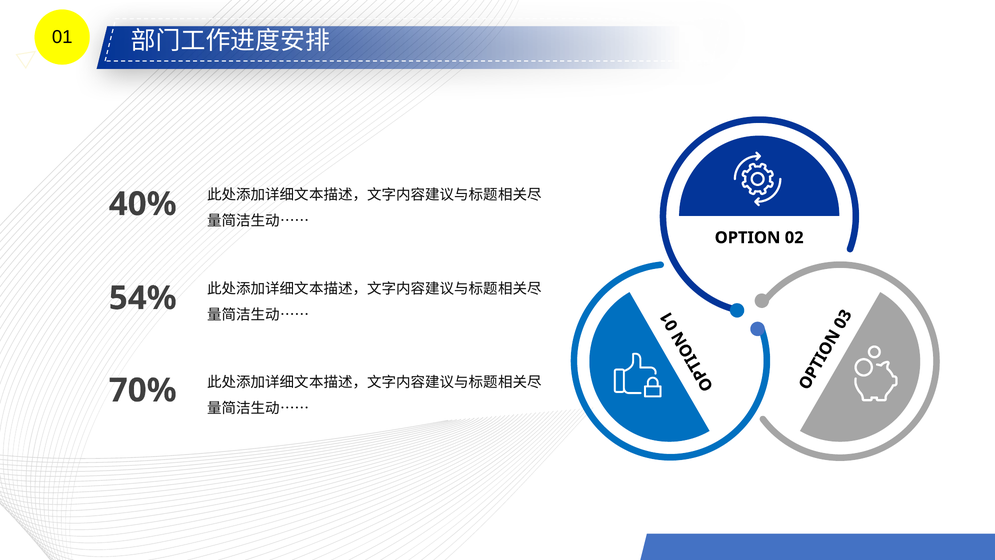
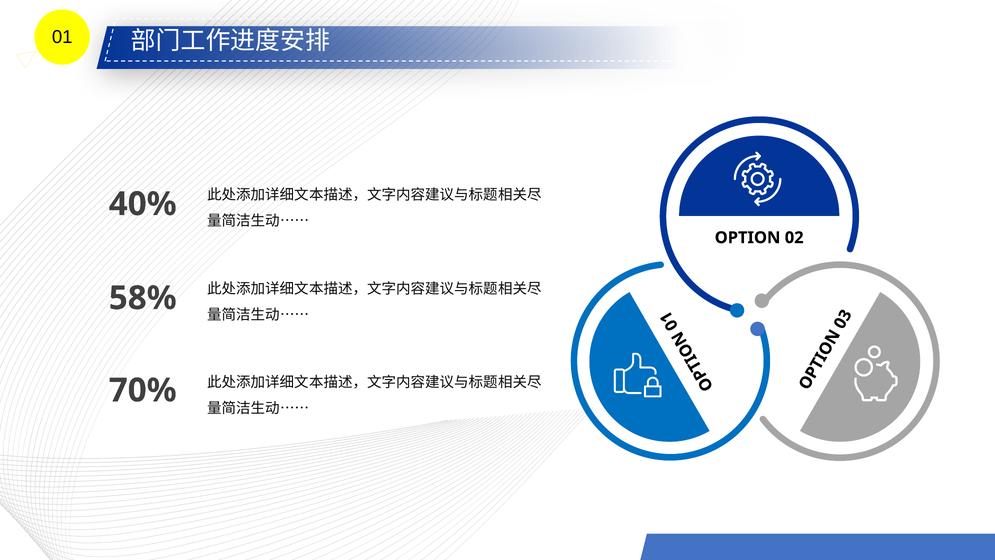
54%: 54% -> 58%
